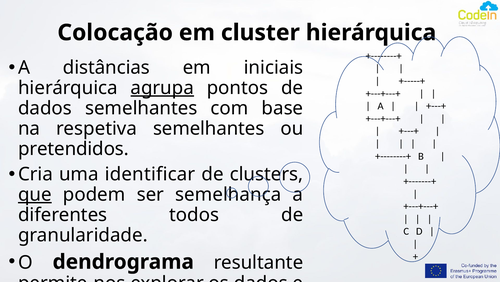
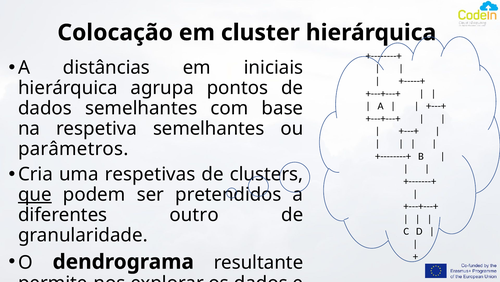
agrupa underline: present -> none
pretendidos: pretendidos -> parâmetros
uma identificar: identificar -> respetivas
semelhança: semelhança -> pretendidos
todos: todos -> outro
